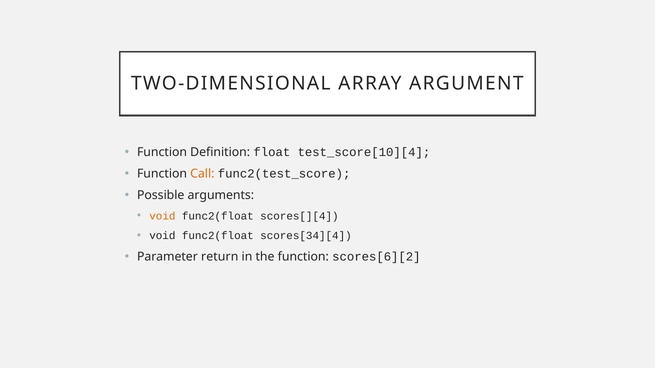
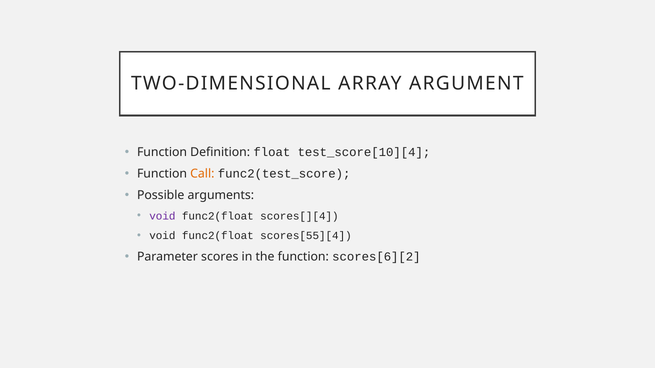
void at (162, 216) colour: orange -> purple
scores[34][4: scores[34][4 -> scores[55][4
return: return -> scores
